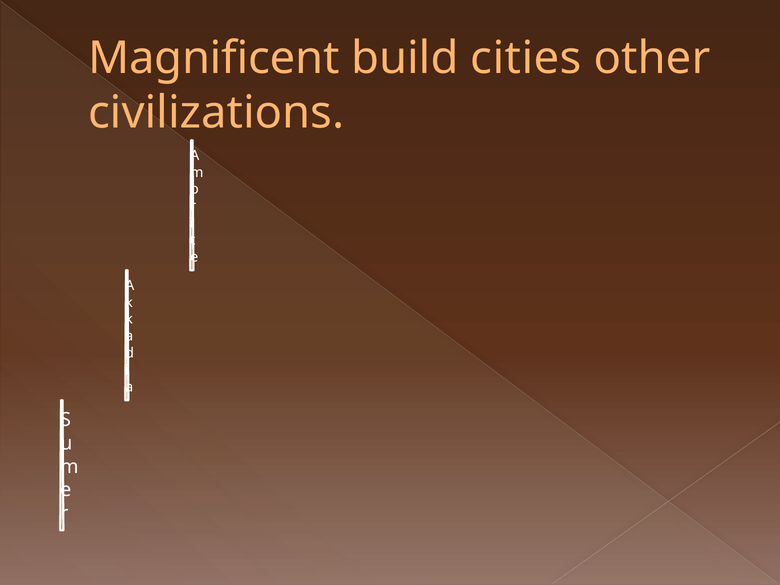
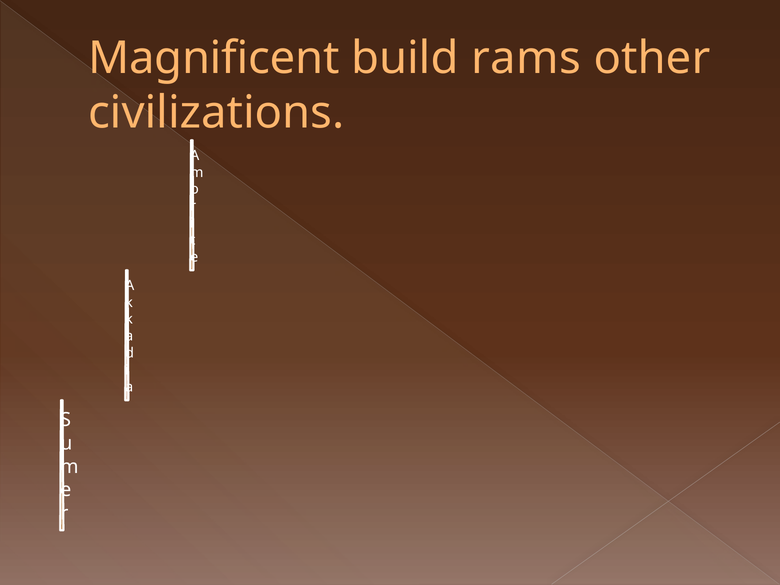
cities: cities -> rams
